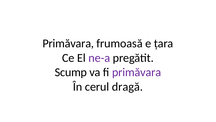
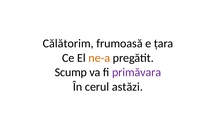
Primăvara at (68, 43): Primăvara -> Călătorim
ne-a colour: purple -> orange
dragă: dragă -> astăzi
